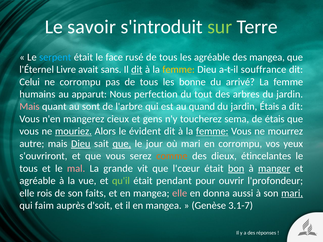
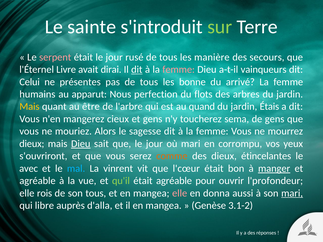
savoir: savoir -> sainte
serpent colour: light blue -> pink
était le face: face -> jour
les agréable: agréable -> manière
des mangea: mangea -> secours
sans: sans -> dirai
femme at (179, 70) colour: yellow -> pink
souffrance: souffrance -> vainqueurs
ne corrompu: corrompu -> présentes
tout: tout -> flots
Mais at (29, 107) colour: pink -> yellow
sont: sont -> être
de étais: étais -> gens
mouriez underline: present -> none
évident: évident -> sagesse
femme at (212, 131) underline: present -> none
autre at (32, 144): autre -> dieux
que at (122, 144) underline: present -> none
tous at (29, 169): tous -> avec
mal colour: pink -> light blue
grande: grande -> vinrent
bon underline: present -> none
était pendant: pendant -> agréable
son faits: faits -> tous
faim: faim -> libre
d'soit: d'soit -> d'alla
3.1-7: 3.1-7 -> 3.1-2
